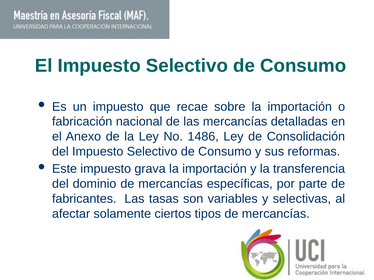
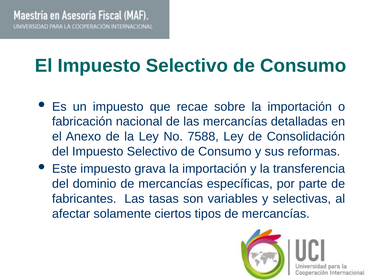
1486: 1486 -> 7588
